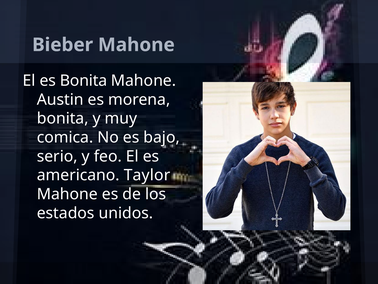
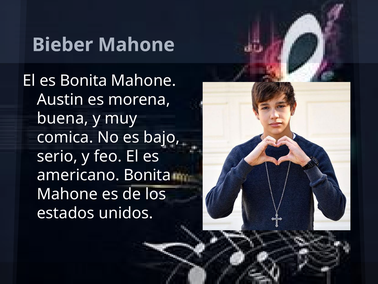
bonita at (63, 118): bonita -> buena
americano Taylor: Taylor -> Bonita
